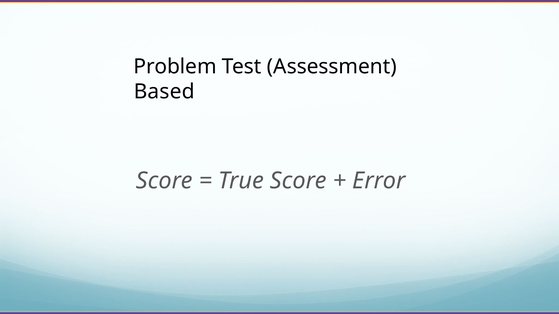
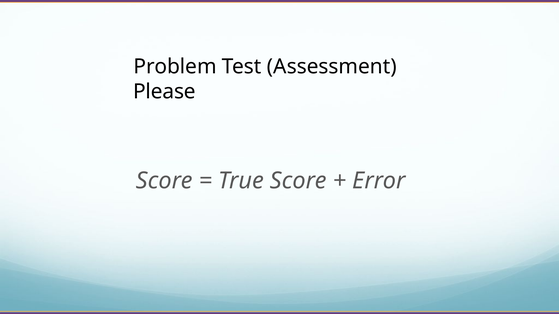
Based: Based -> Please
